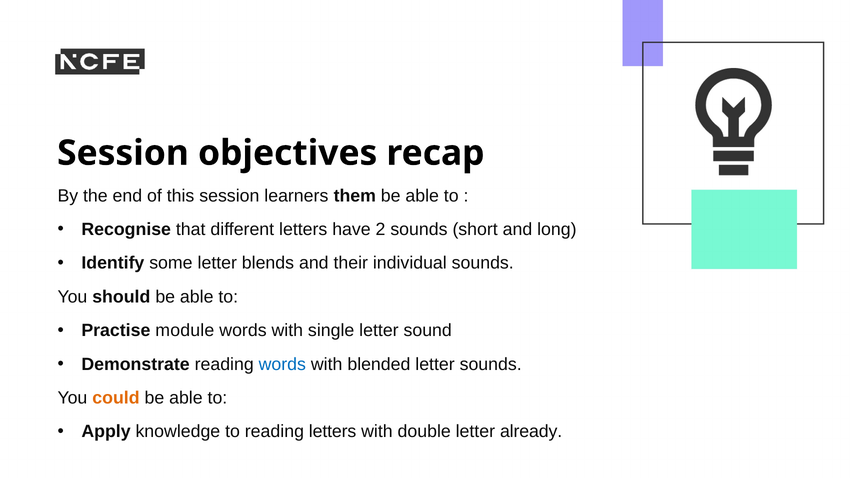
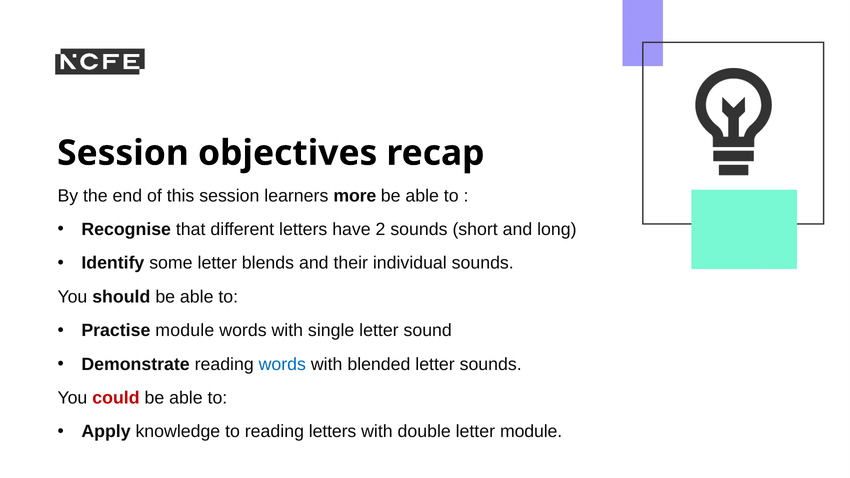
them: them -> more
could colour: orange -> red
letter already: already -> module
